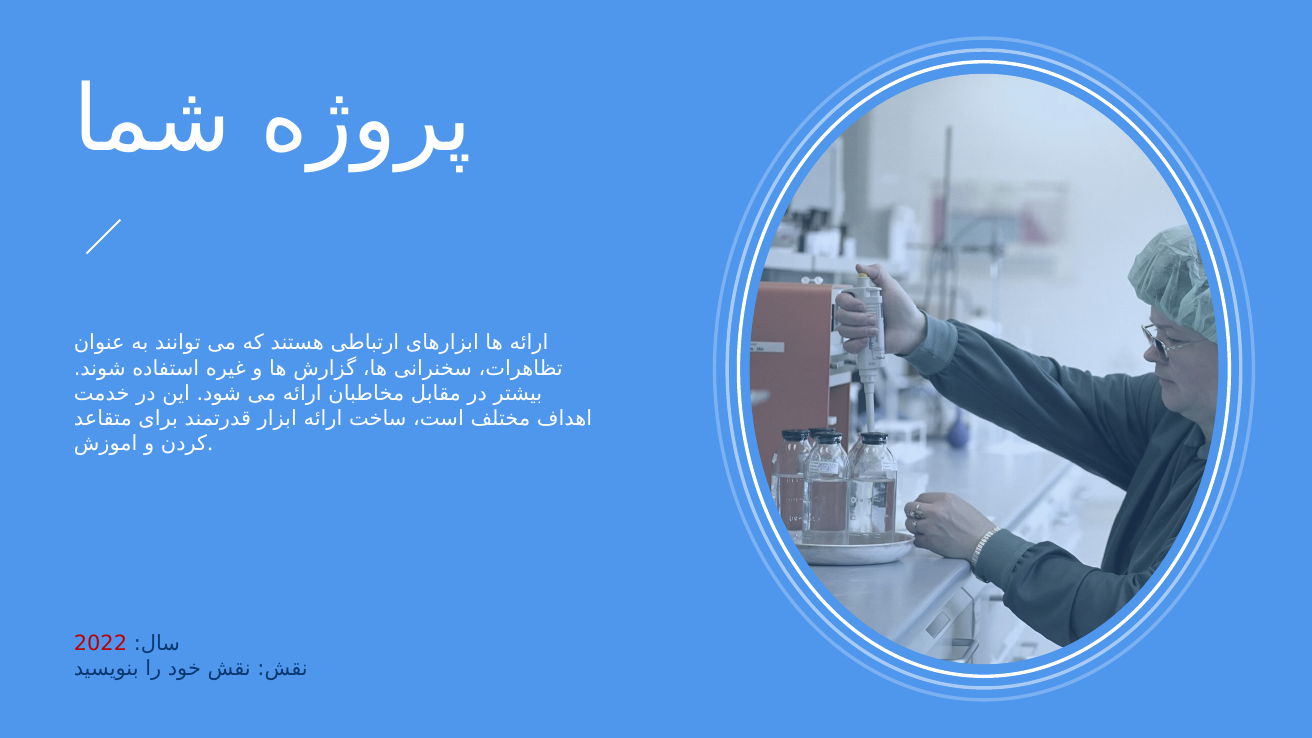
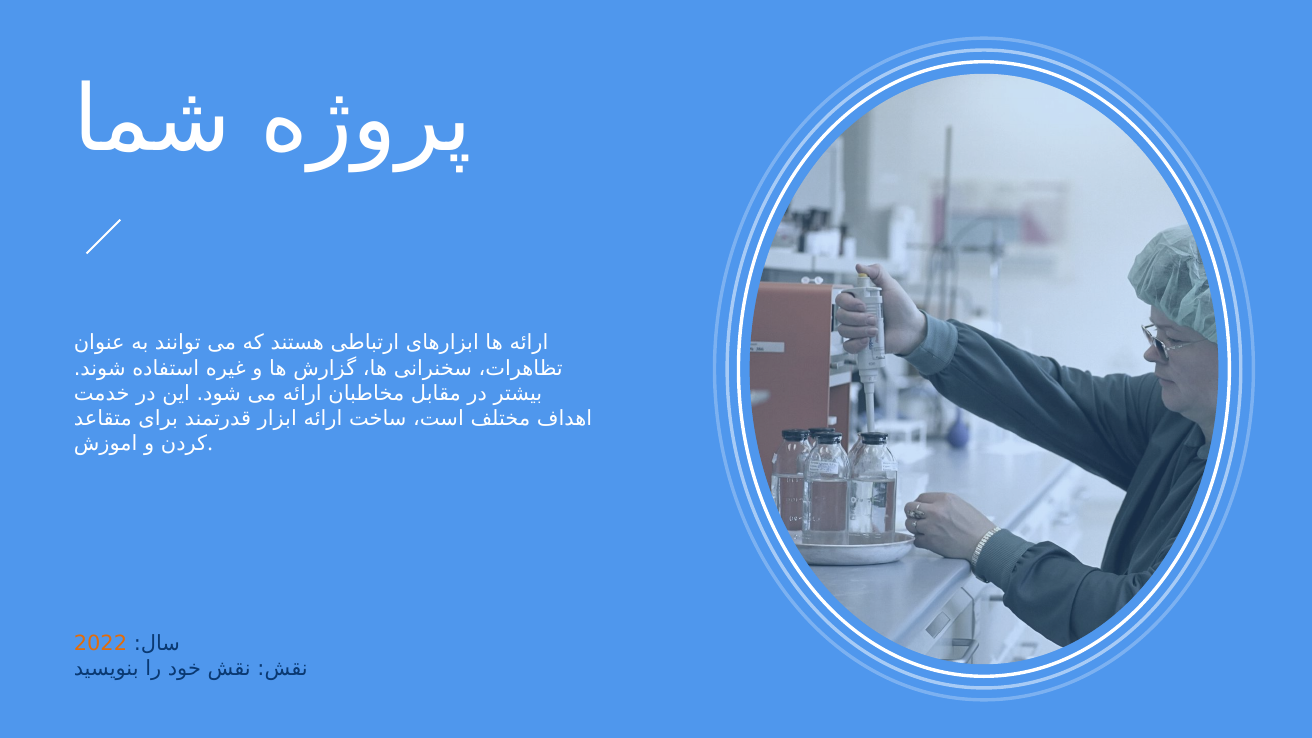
2022 colour: red -> orange
